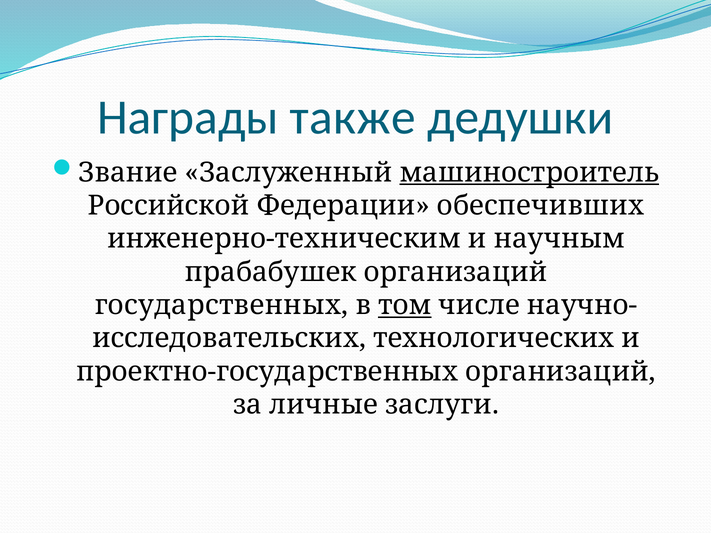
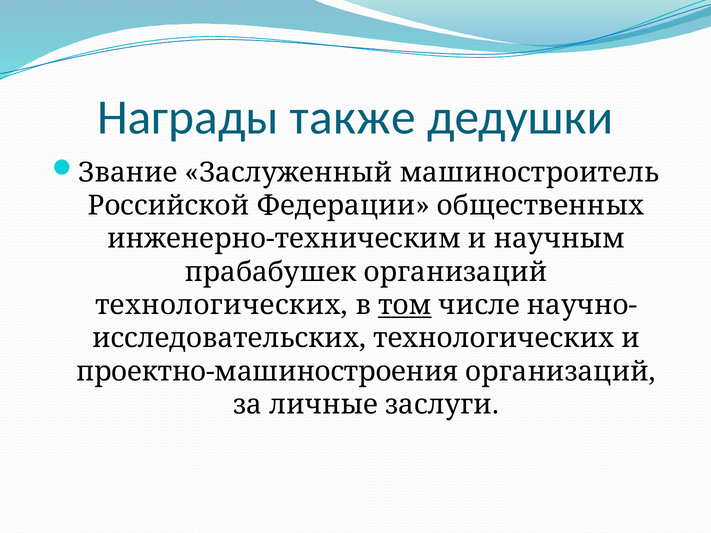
машиностроитель underline: present -> none
обеспечивших: обеспечивших -> общественных
государственных at (221, 305): государственных -> технологических
проектно-государственных: проектно-государственных -> проектно-машиностроения
